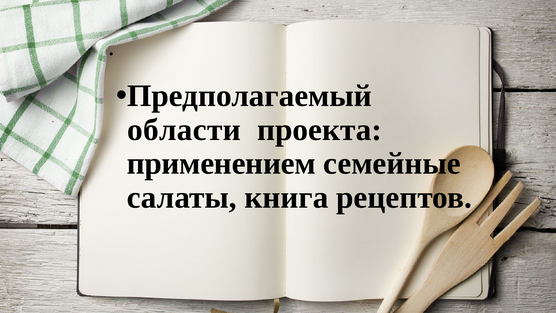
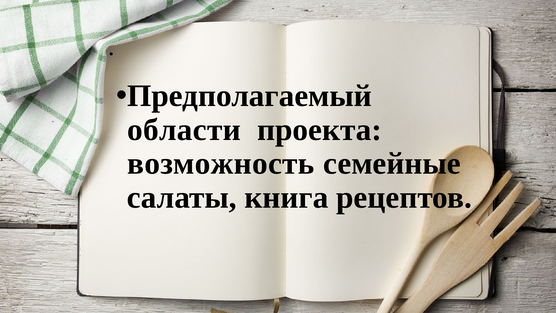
применением: применением -> возможность
